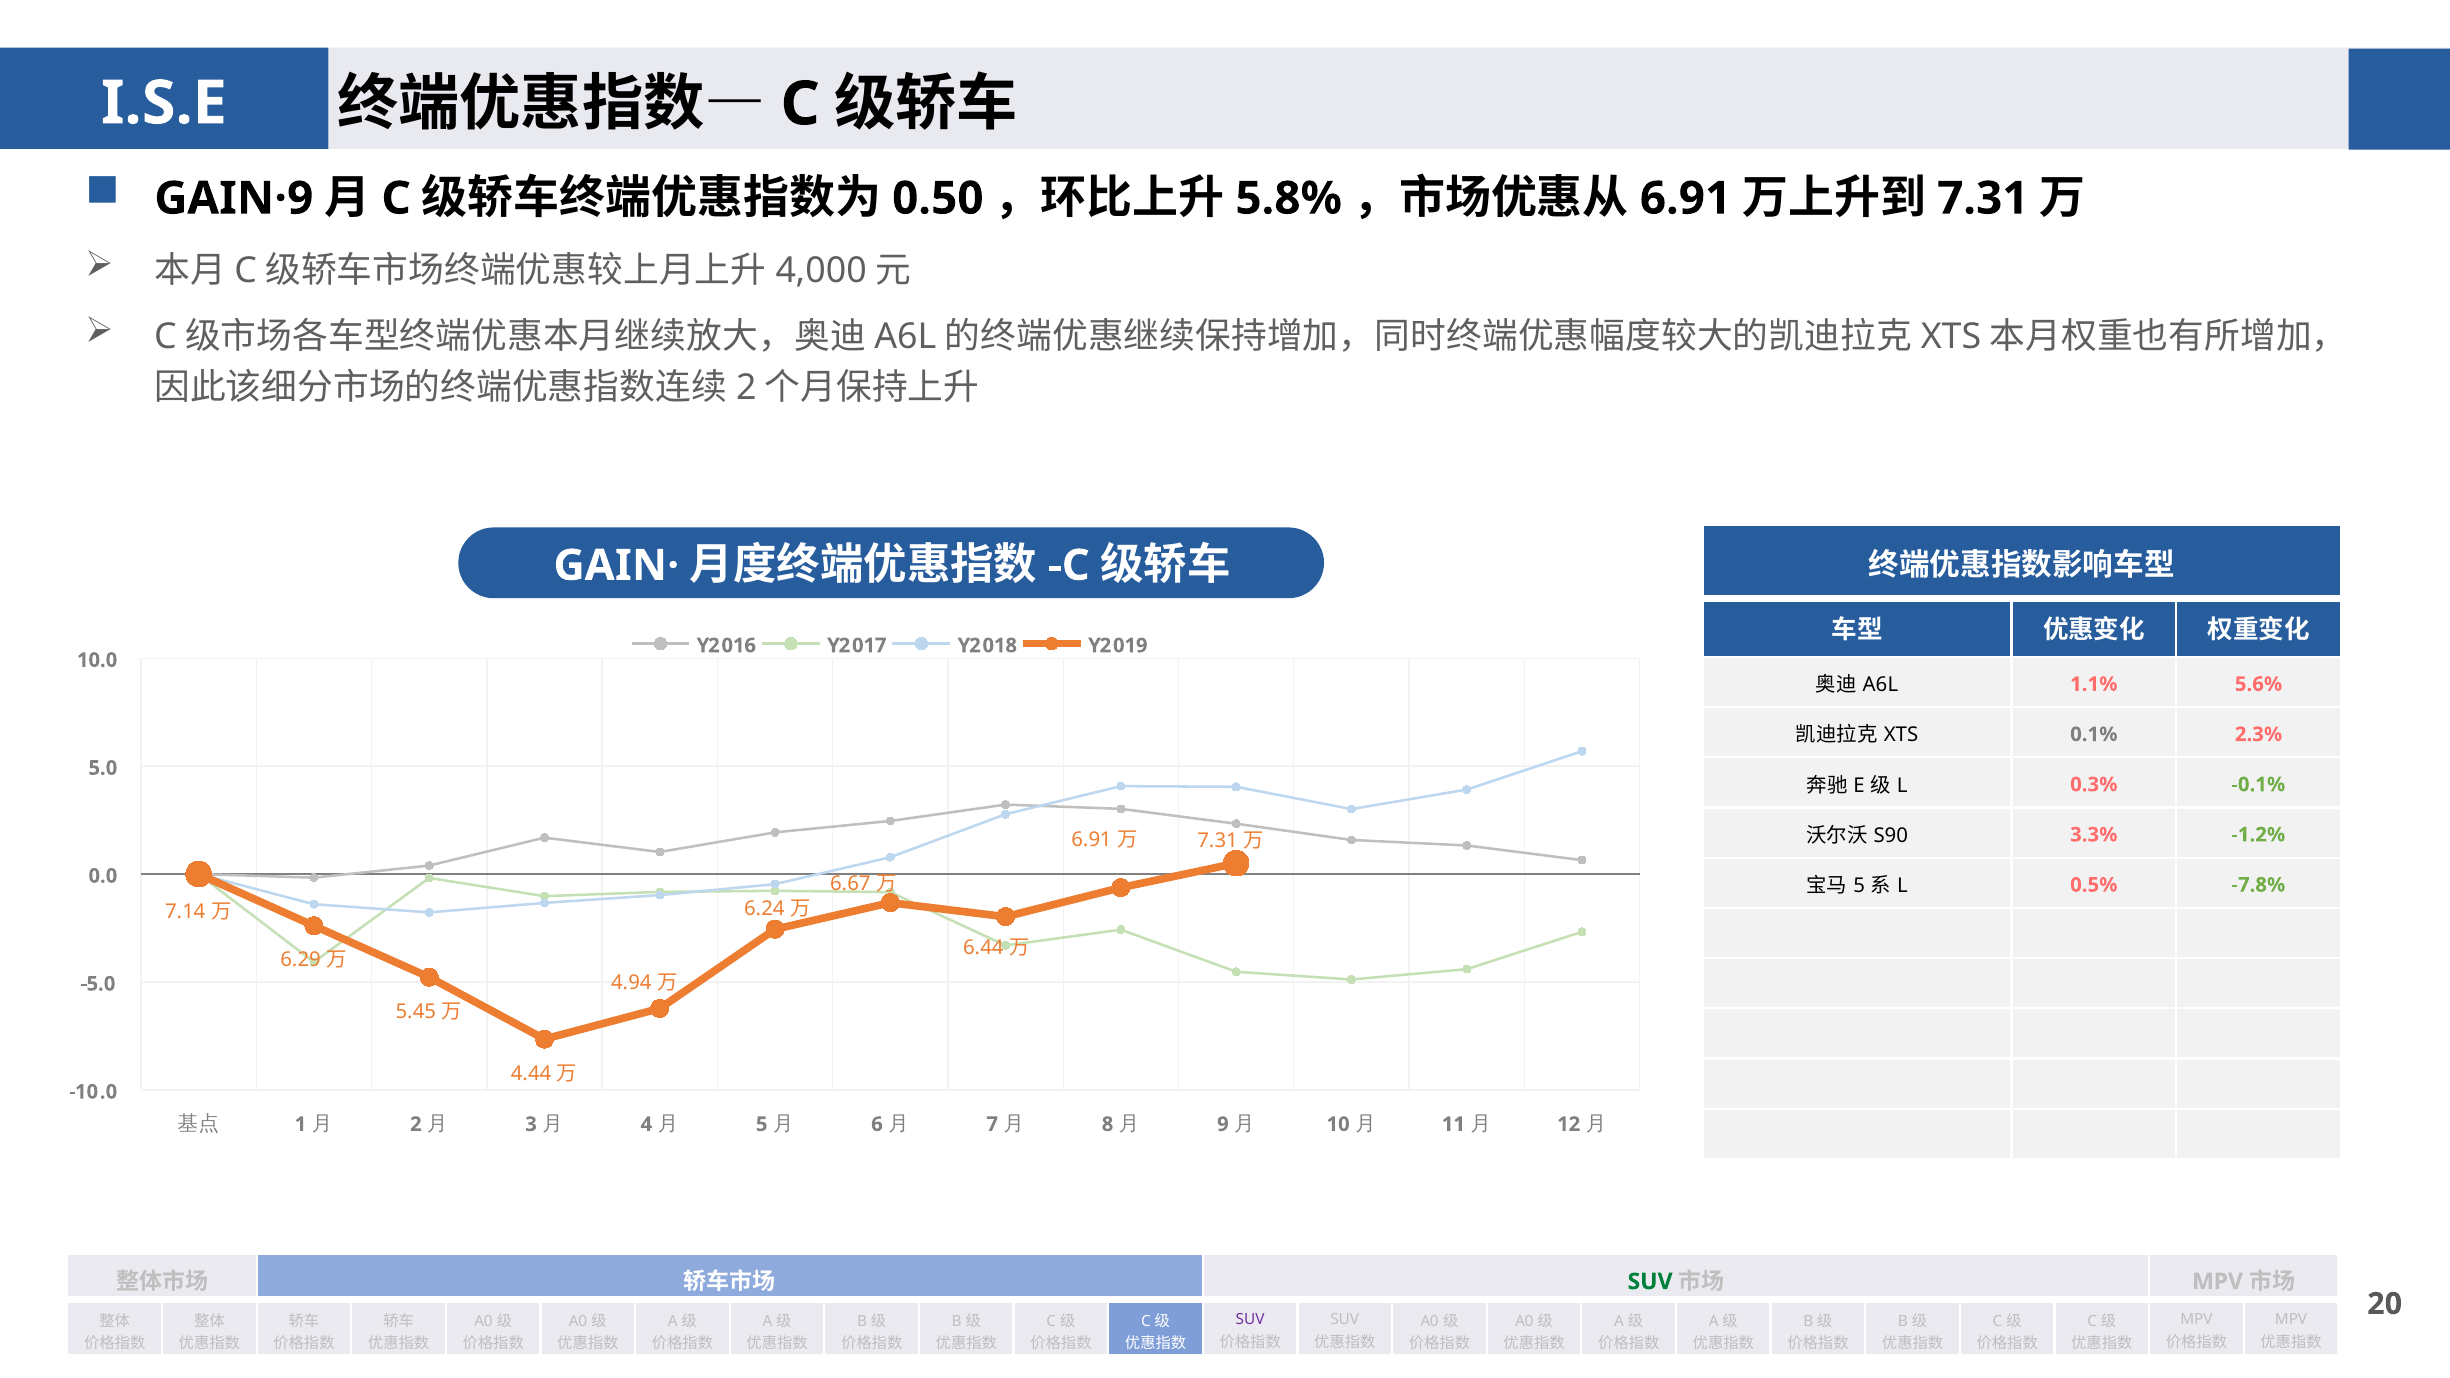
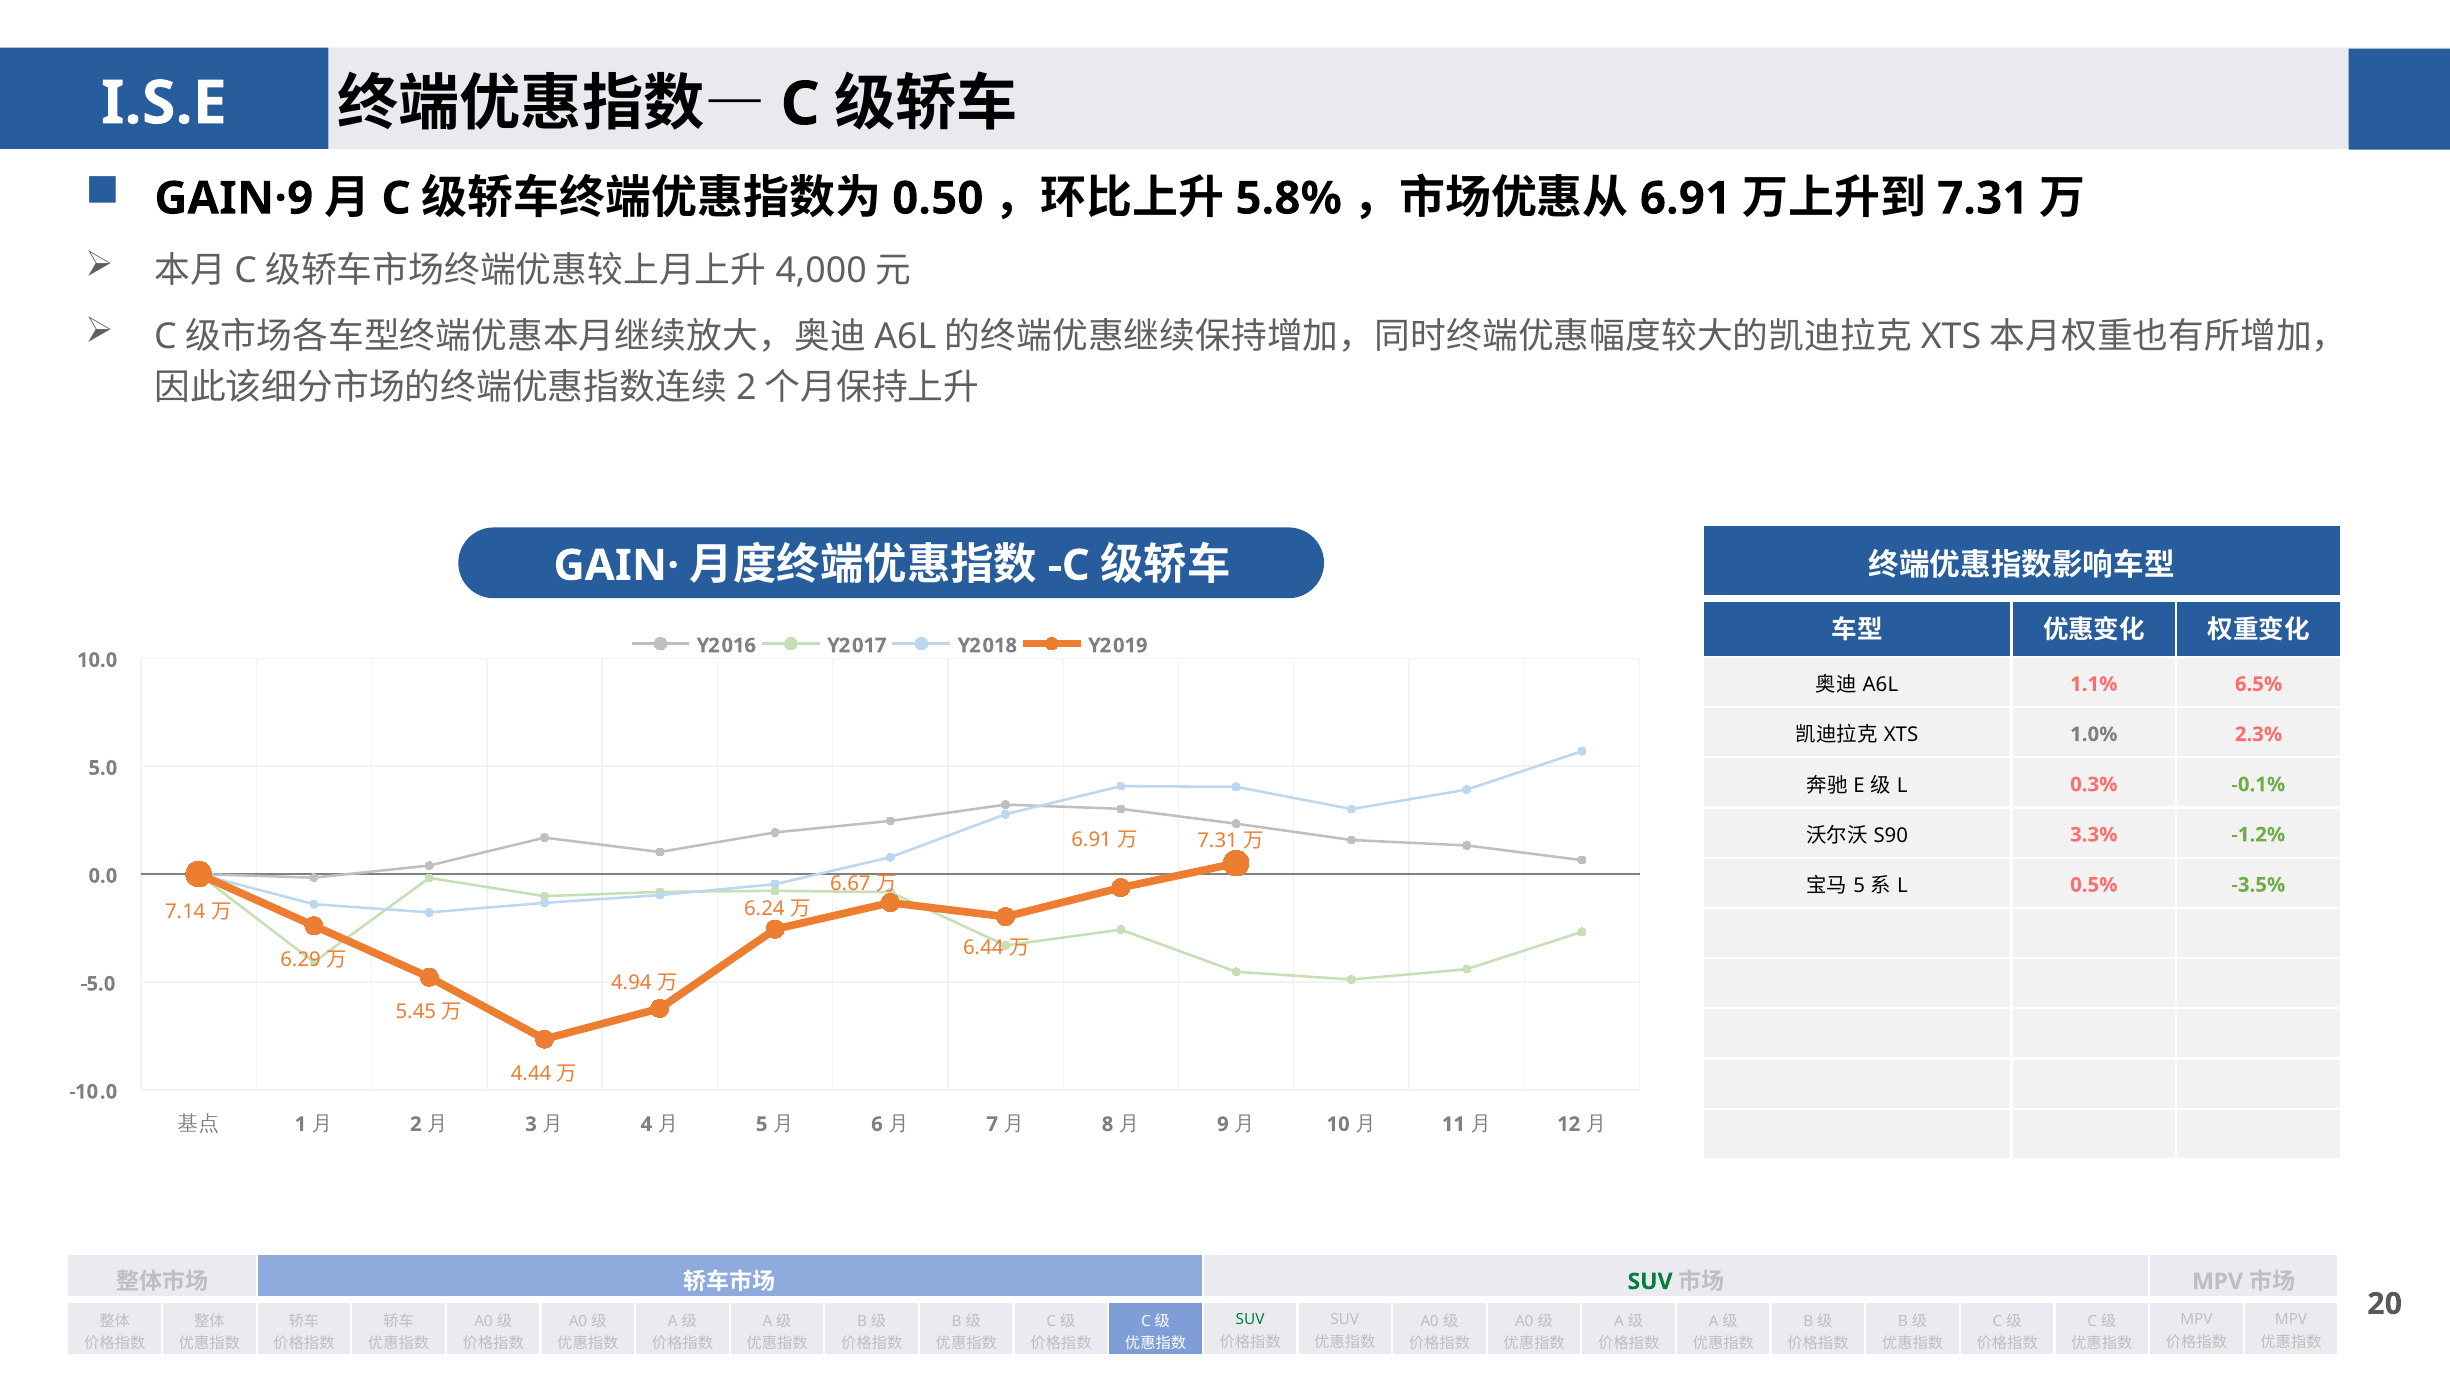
5.6%: 5.6% -> 6.5%
0.1%: 0.1% -> 1.0%
-7.8%: -7.8% -> -3.5%
SUV at (1250, 1320) colour: purple -> green
